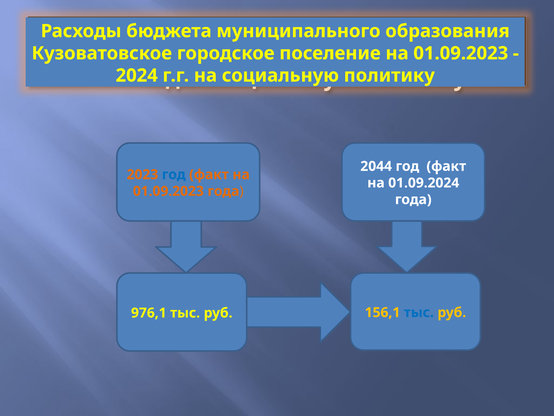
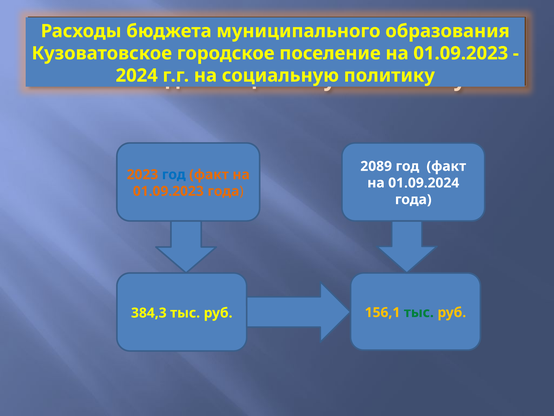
2044: 2044 -> 2089
тыс at (419, 312) colour: blue -> green
976,1: 976,1 -> 384,3
